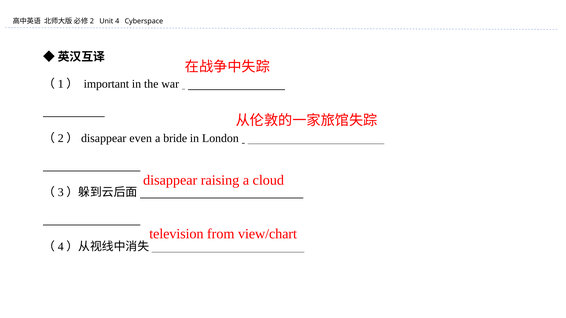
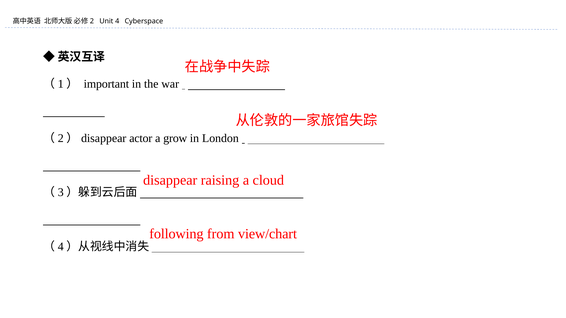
even: even -> actor
bride: bride -> grow
television: television -> following
